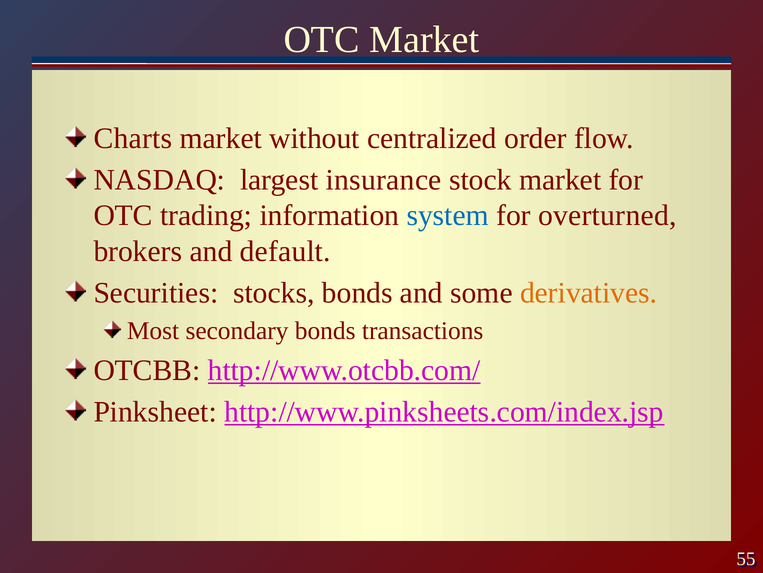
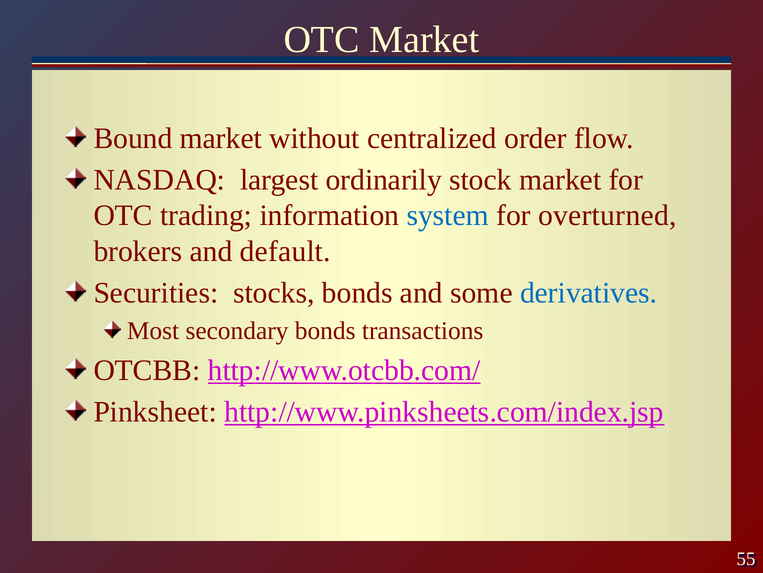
Charts: Charts -> Bound
insurance: insurance -> ordinarily
derivatives colour: orange -> blue
